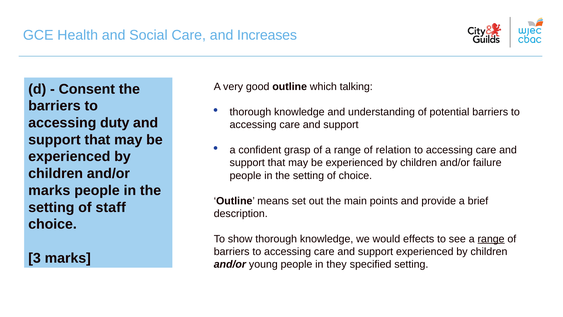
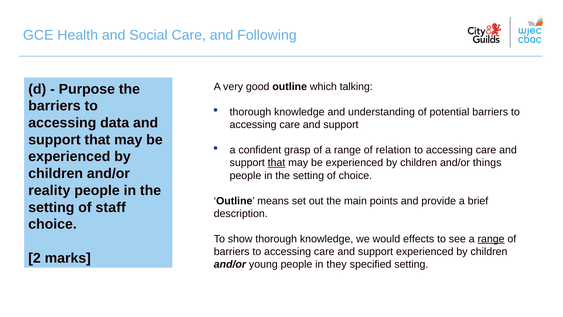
Increases: Increases -> Following
Consent: Consent -> Purpose
duty: duty -> data
that at (276, 163) underline: none -> present
failure: failure -> things
marks at (49, 190): marks -> reality
3: 3 -> 2
